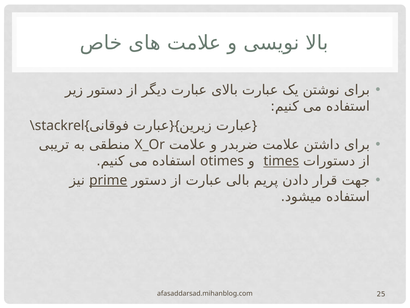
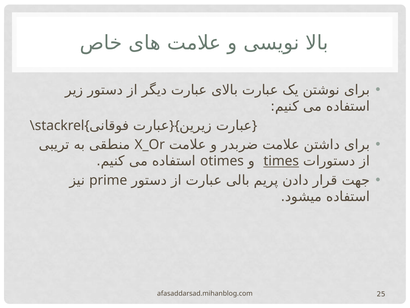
prime underline: present -> none
